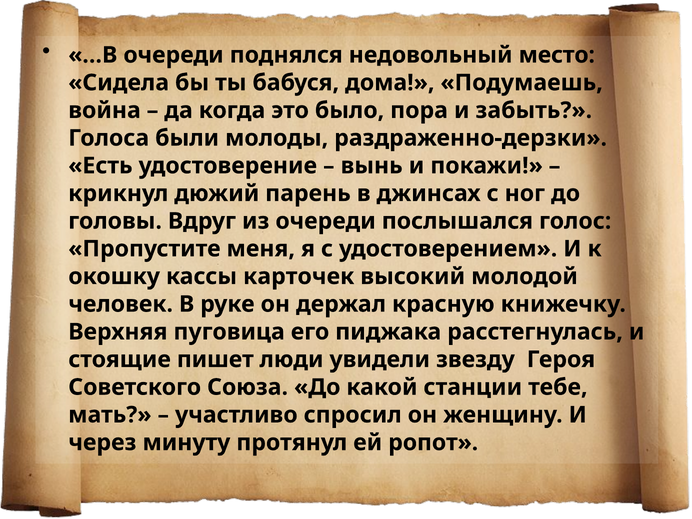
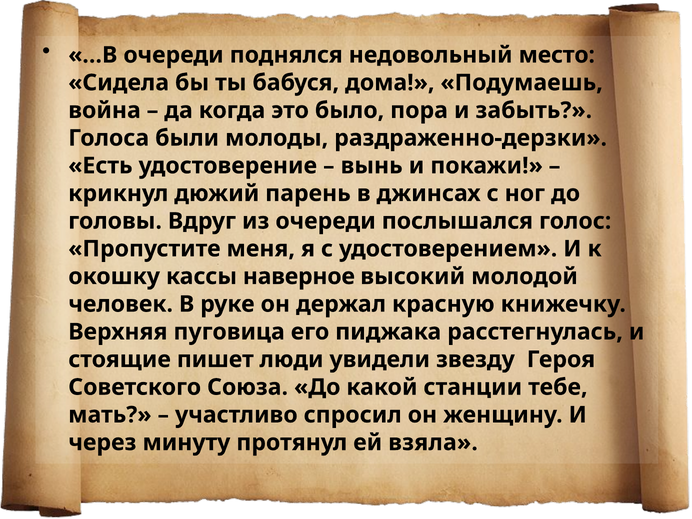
карточек: карточек -> наверное
ропот: ропот -> взяла
